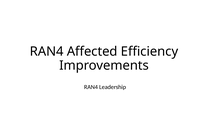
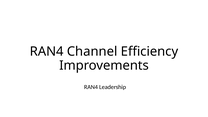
Affected: Affected -> Channel
